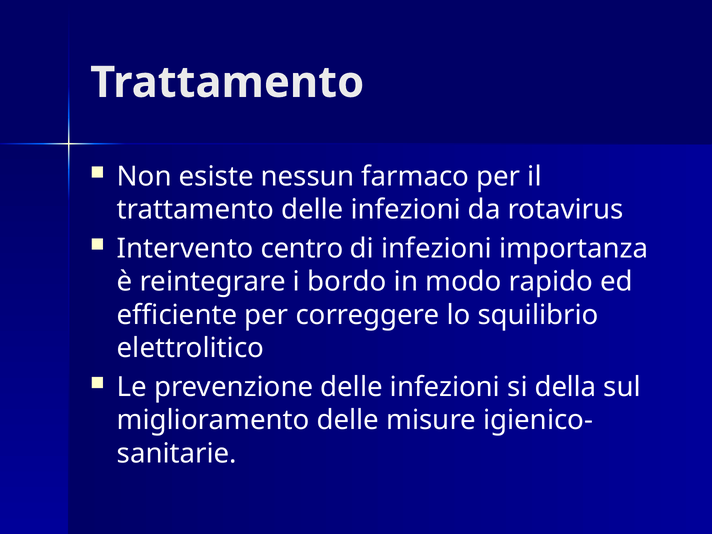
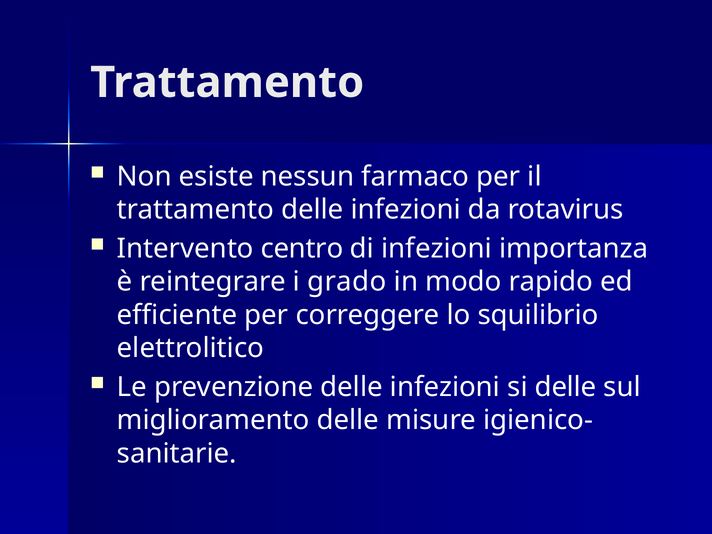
bordo: bordo -> grado
si della: della -> delle
